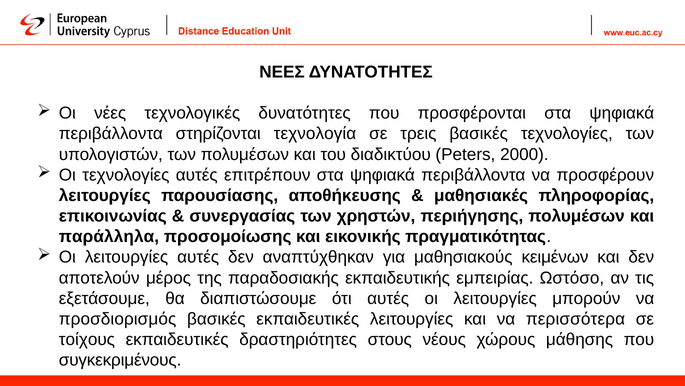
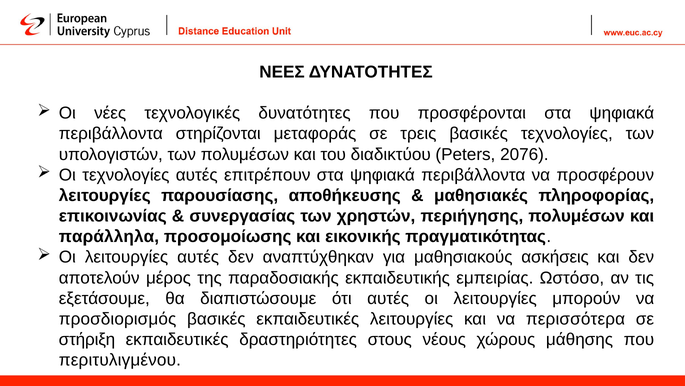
τεχνολογία: τεχνολογία -> μεταφοράς
2000: 2000 -> 2076
κειμένων: κειμένων -> ασκήσεις
τοίχους: τοίχους -> στήριξη
συγκεκριμένους: συγκεκριμένους -> περιτυλιγμένου
